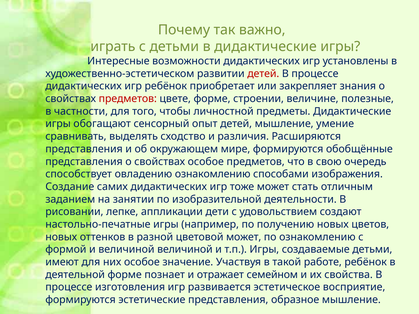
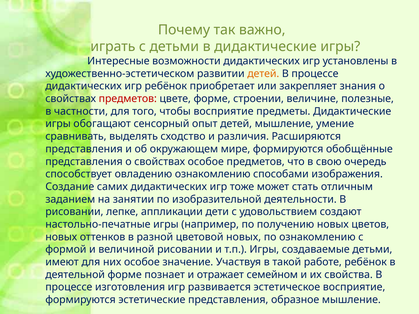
детей at (263, 74) colour: red -> orange
чтобы личностной: личностной -> восприятие
цветовой может: может -> новых
величиной величиной: величиной -> рисовании
